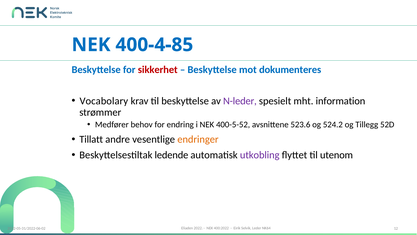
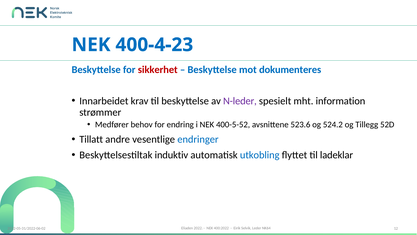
400-4-85: 400-4-85 -> 400-4-23
Vocabolary: Vocabolary -> Innarbeidet
endringer colour: orange -> blue
ledende: ledende -> induktiv
utkobling colour: purple -> blue
utenom: utenom -> ladeklar
